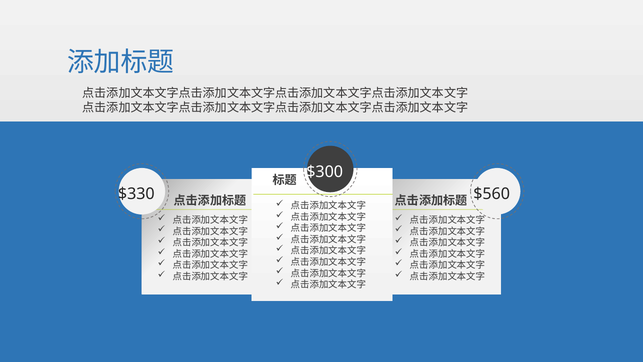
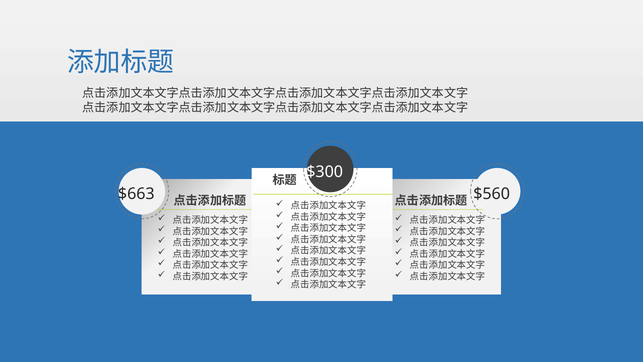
$330: $330 -> $663
